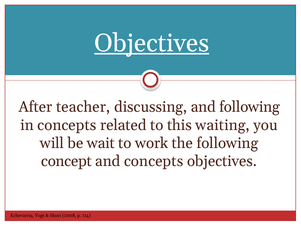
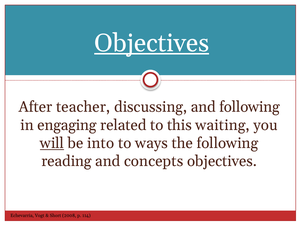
in concepts: concepts -> engaging
will underline: none -> present
wait: wait -> into
work: work -> ways
concept: concept -> reading
